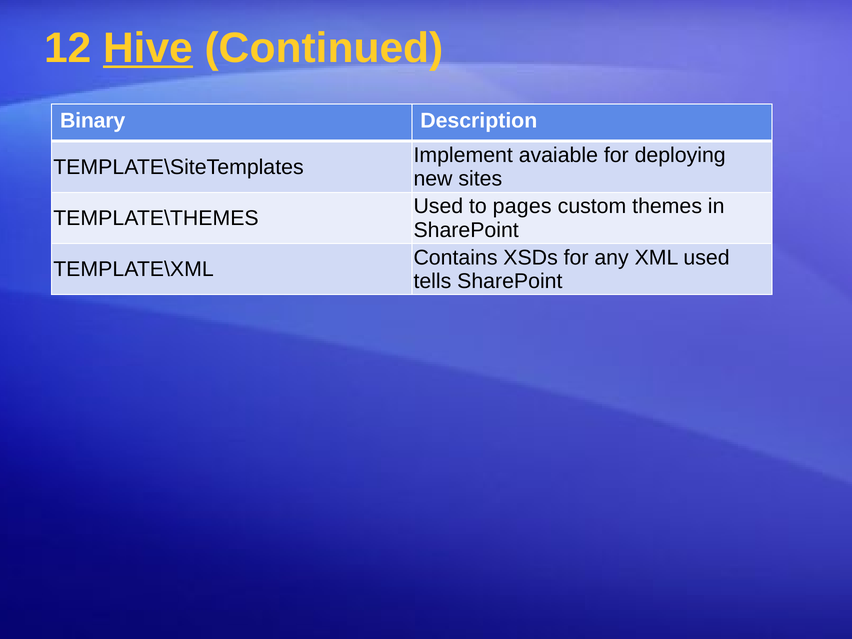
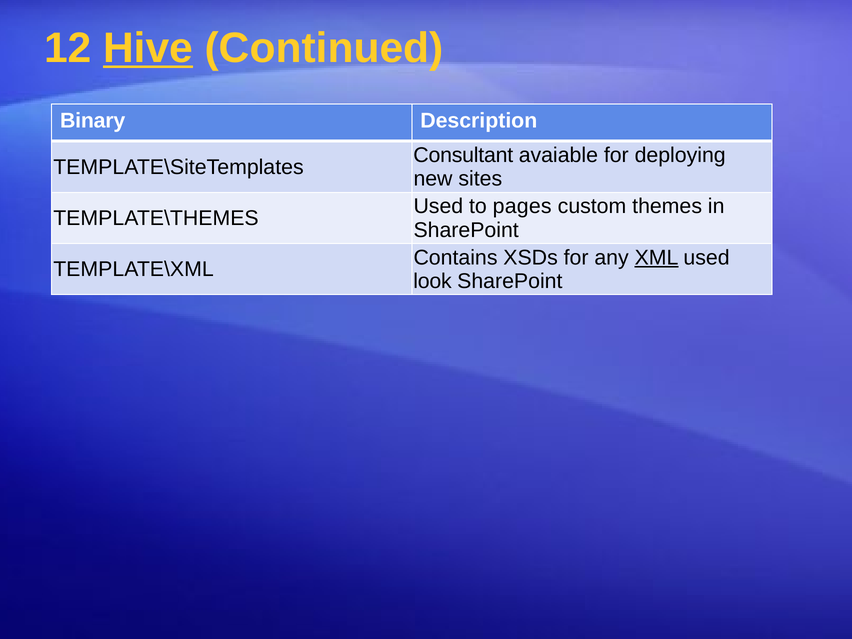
Implement: Implement -> Consultant
XML underline: none -> present
tells: tells -> look
